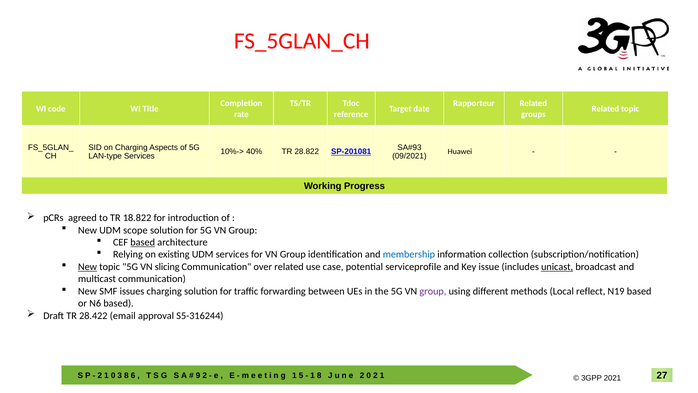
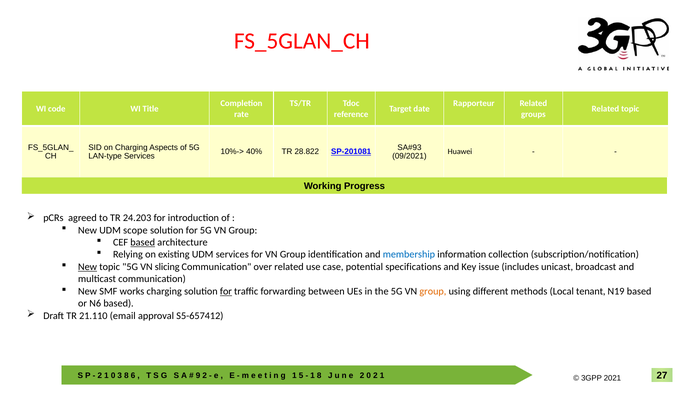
18.822: 18.822 -> 24.203
serviceprofile: serviceprofile -> specifications
unicast underline: present -> none
issues: issues -> works
for at (226, 291) underline: none -> present
group at (433, 291) colour: purple -> orange
reflect: reflect -> tenant
28.422: 28.422 -> 21.110
S5-316244: S5-316244 -> S5-657412
